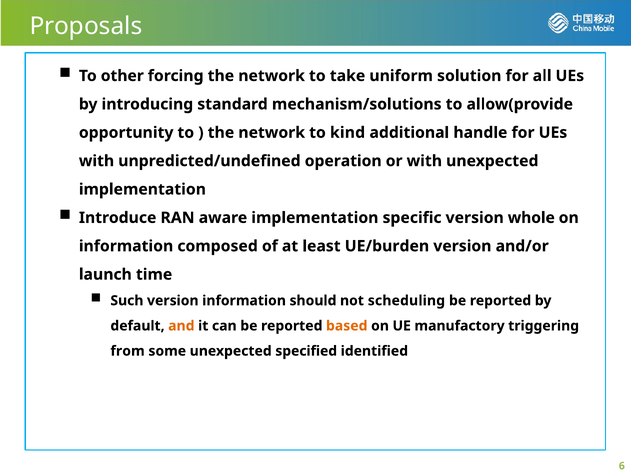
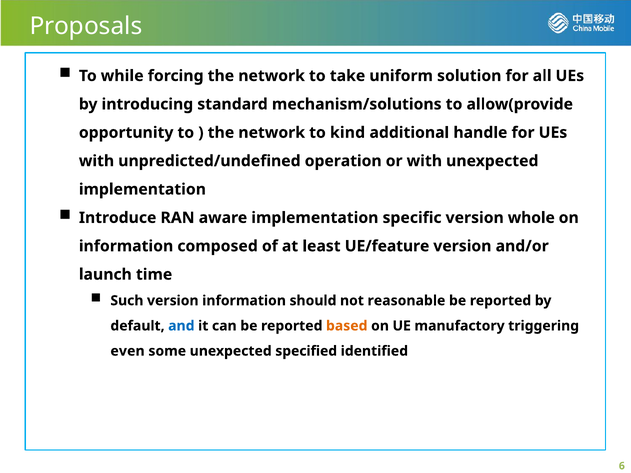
other: other -> while
UE/burden: UE/burden -> UE/feature
scheduling: scheduling -> reasonable
and colour: orange -> blue
from: from -> even
